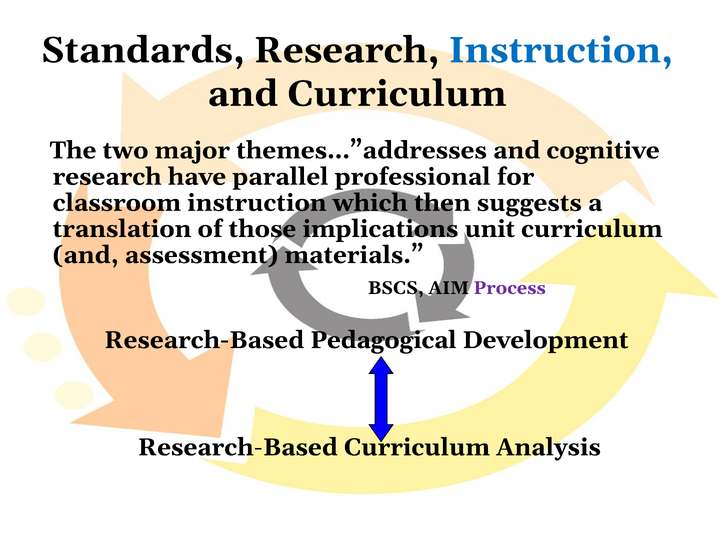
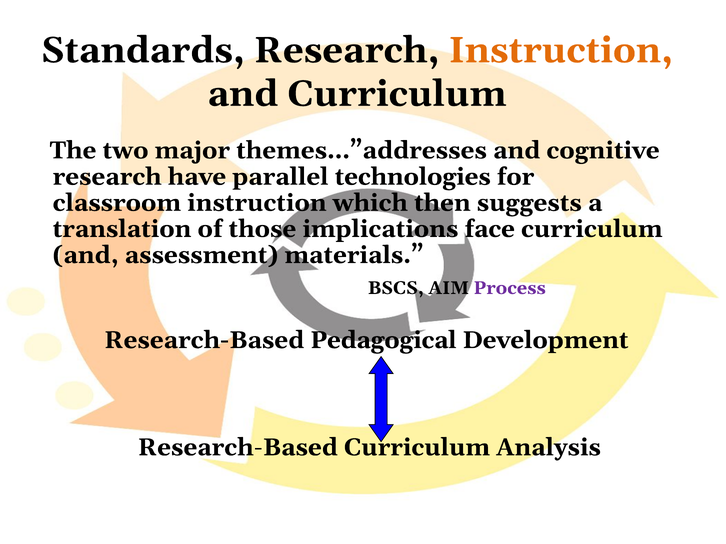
Instruction at (561, 50) colour: blue -> orange
professional: professional -> technologies
unit: unit -> face
